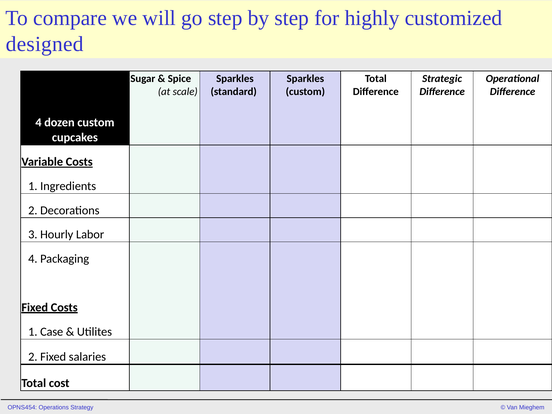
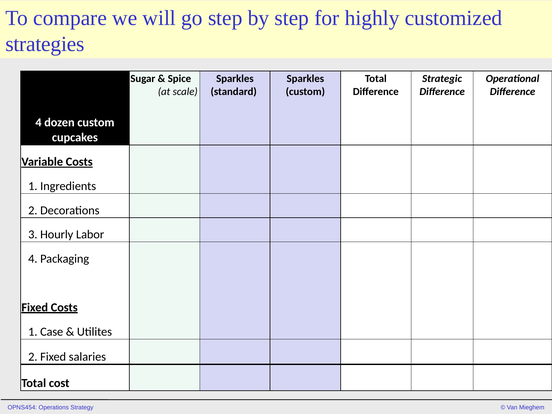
designed: designed -> strategies
